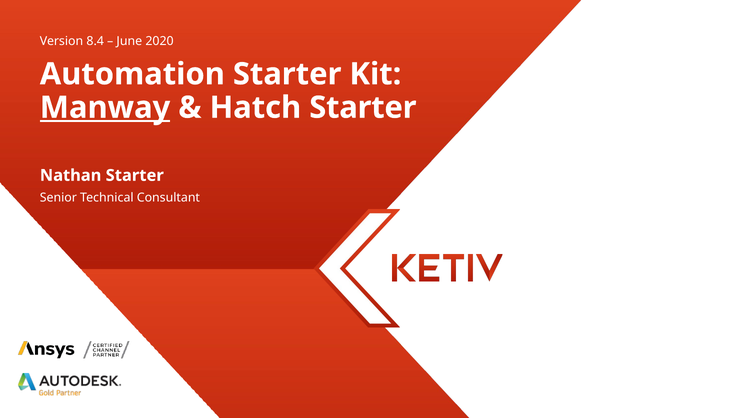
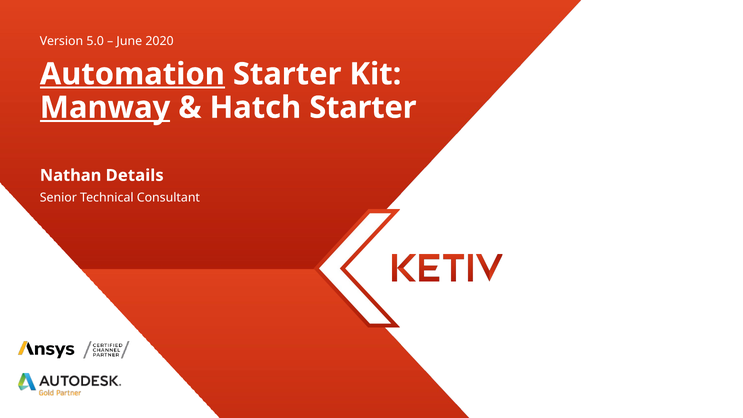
8.4: 8.4 -> 5.0
Automation underline: none -> present
Nathan Starter: Starter -> Details
